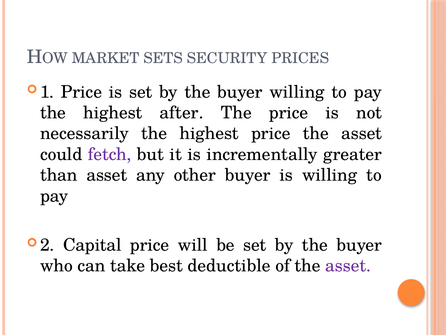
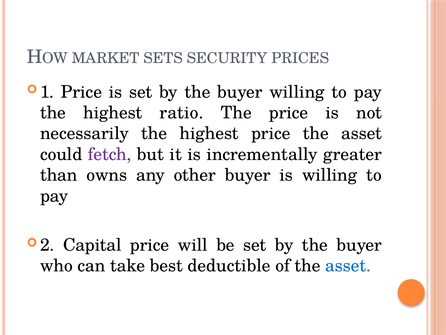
after: after -> ratio
than asset: asset -> owns
asset at (348, 265) colour: purple -> blue
